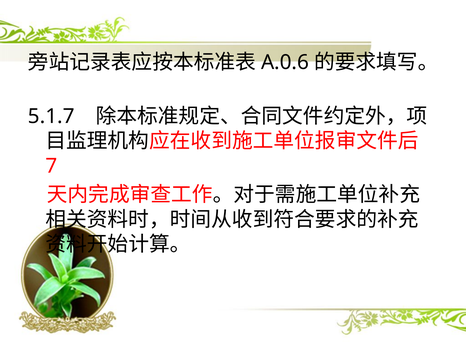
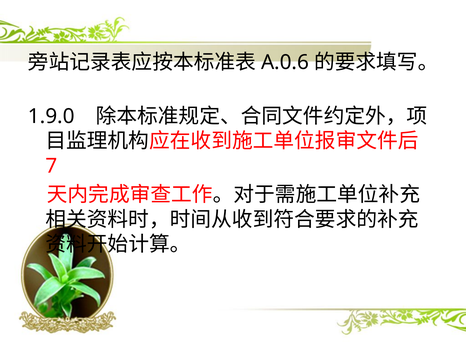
5.1.7: 5.1.7 -> 1.9.0
